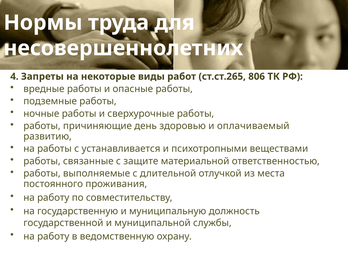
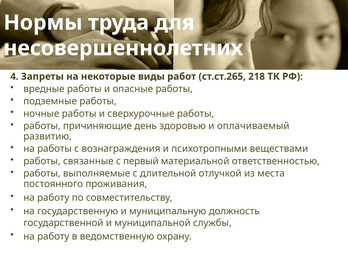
806: 806 -> 218
устанавливается: устанавливается -> вознаграждения
защите: защите -> первый
